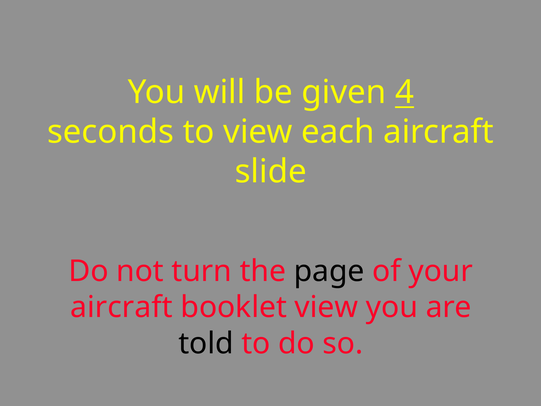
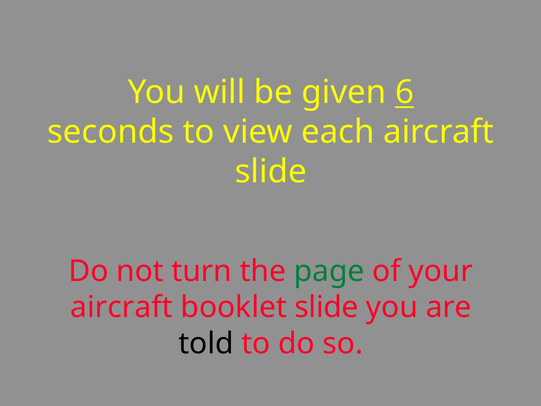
4: 4 -> 6
page colour: black -> green
booklet view: view -> slide
